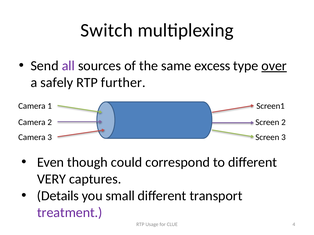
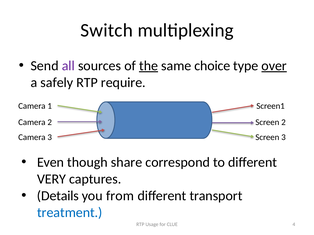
the underline: none -> present
excess: excess -> choice
further: further -> require
could: could -> share
small: small -> from
treatment colour: purple -> blue
